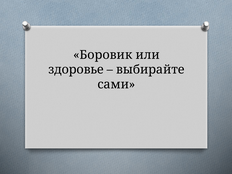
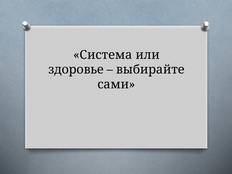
Боровик: Боровик -> Система
